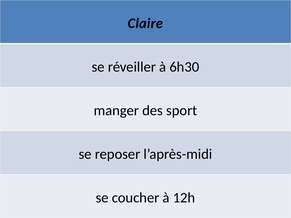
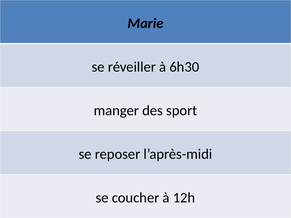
Claire: Claire -> Marie
